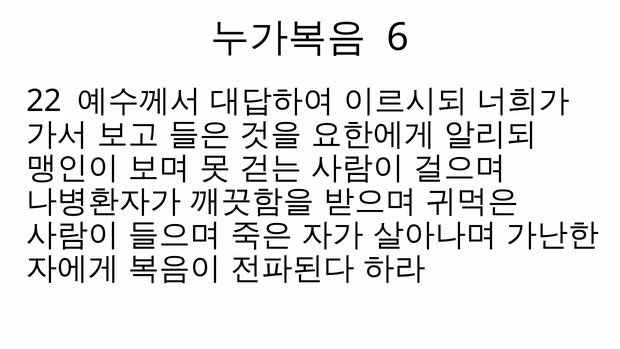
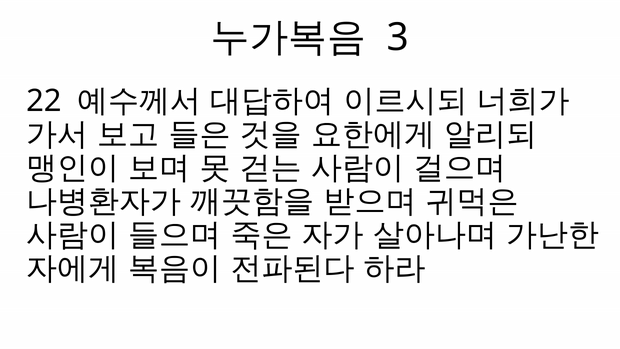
6: 6 -> 3
